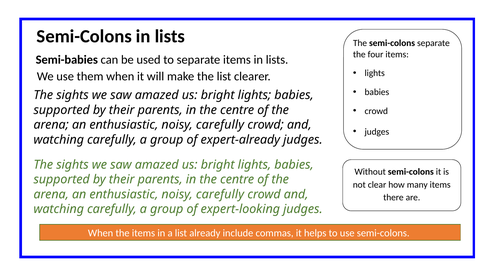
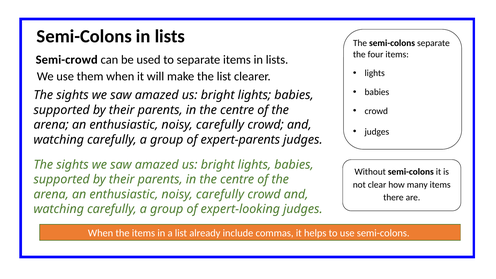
Semi-babies: Semi-babies -> Semi-crowd
expert-already: expert-already -> expert-parents
